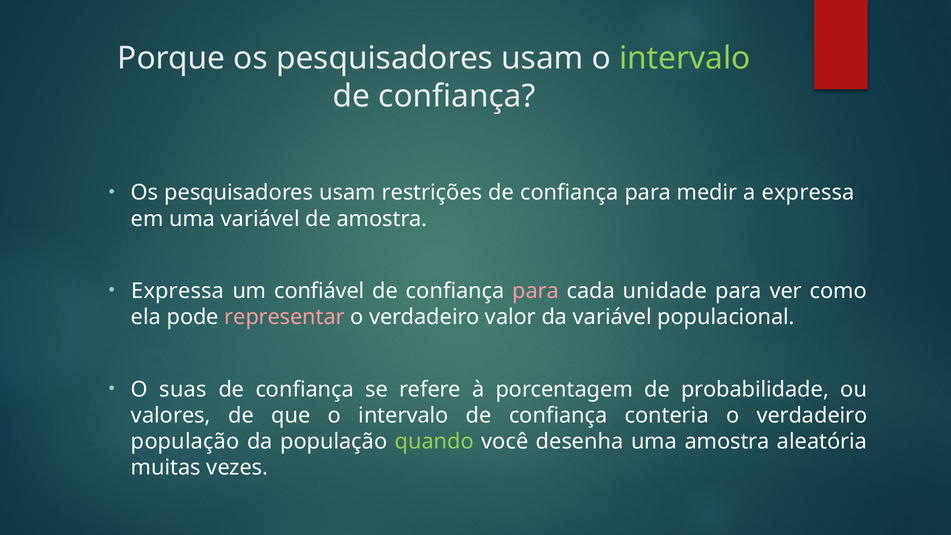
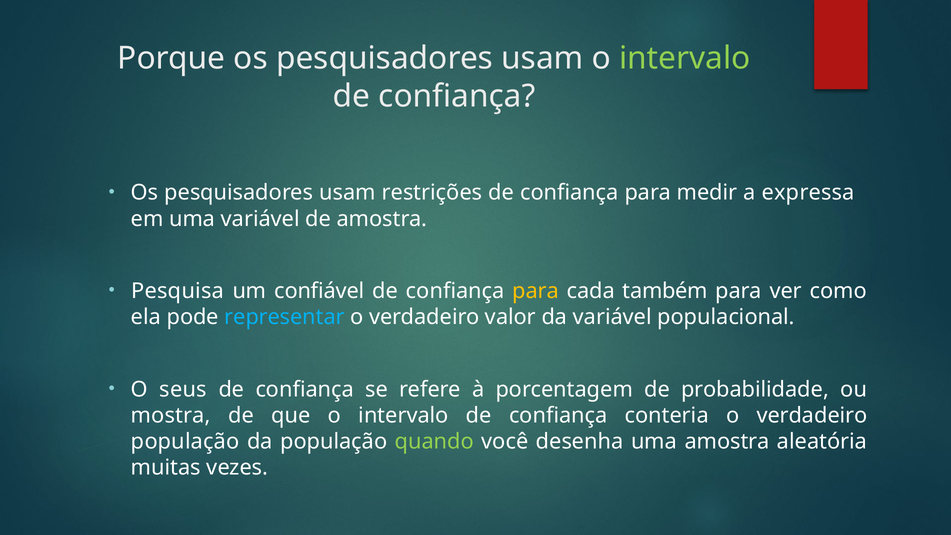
Expressa at (178, 291): Expressa -> Pesquisa
para at (535, 291) colour: pink -> yellow
unidade: unidade -> também
representar colour: pink -> light blue
suas: suas -> seus
valores: valores -> mostra
